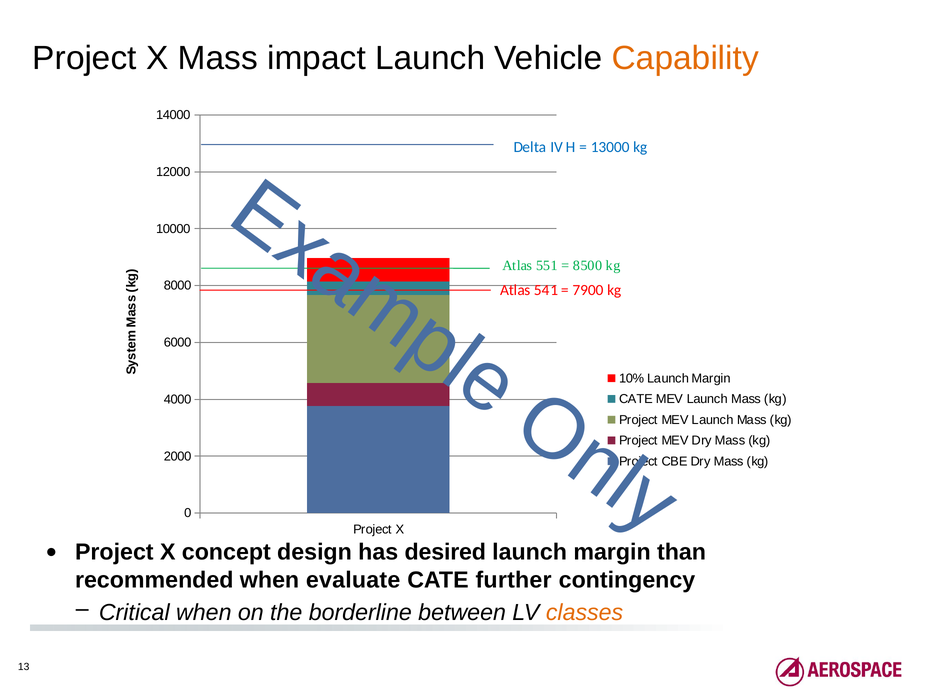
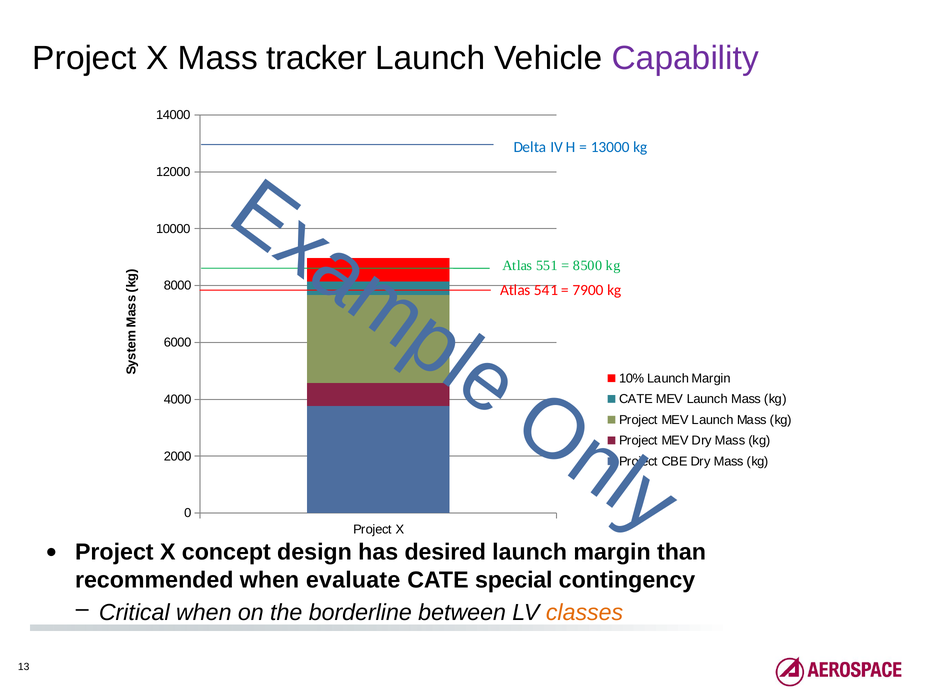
impact: impact -> tracker
Capability colour: orange -> purple
further: further -> special
